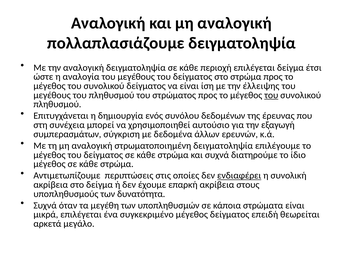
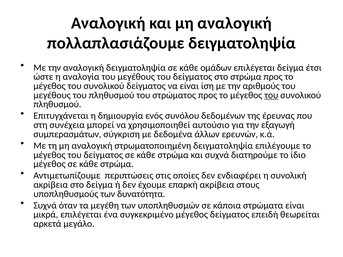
περιοχή: περιοχή -> ομάδων
έλλειψης: έλλειψης -> αριθμούς
ενδιαφέρει underline: present -> none
